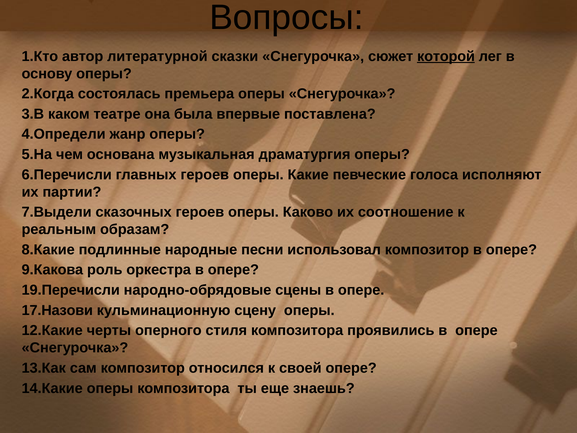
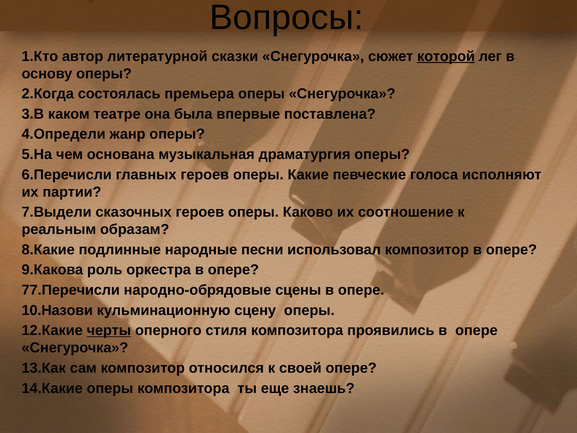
19.Перечисли: 19.Перечисли -> 77.Перечисли
17.Назови: 17.Назови -> 10.Назови
черты underline: none -> present
